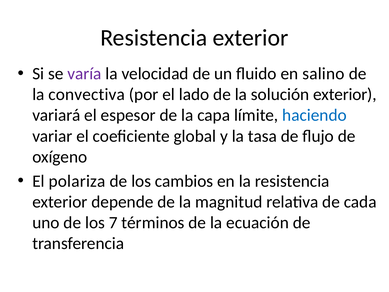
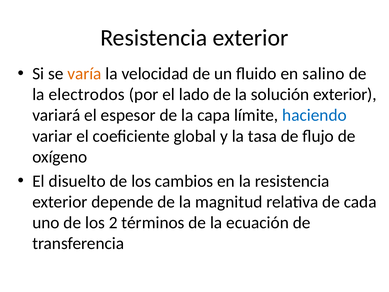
varía colour: purple -> orange
convectiva: convectiva -> electrodos
polariza: polariza -> disuelto
7: 7 -> 2
